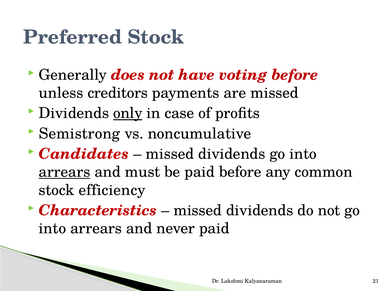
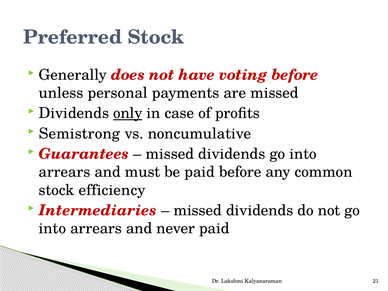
creditors: creditors -> personal
Candidates: Candidates -> Guarantees
arrears at (65, 172) underline: present -> none
Characteristics: Characteristics -> Intermediaries
